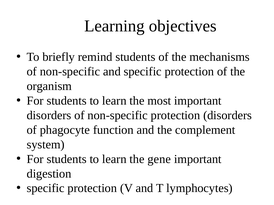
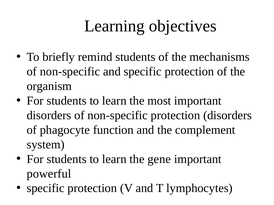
digestion: digestion -> powerful
